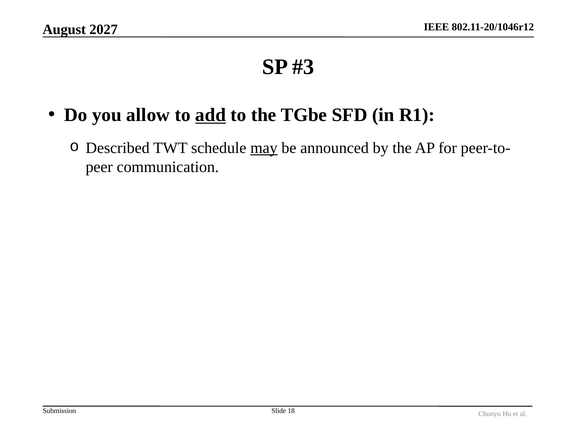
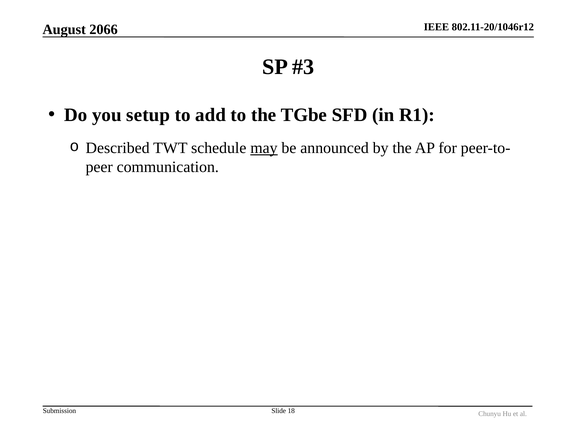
2027: 2027 -> 2066
allow: allow -> setup
add underline: present -> none
